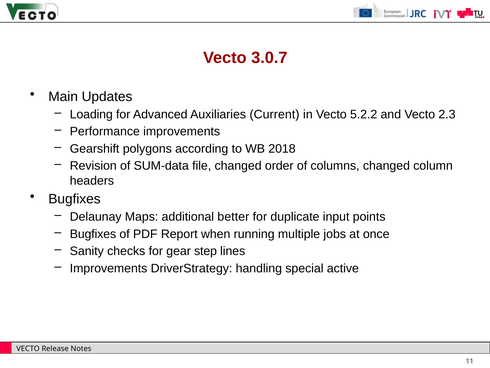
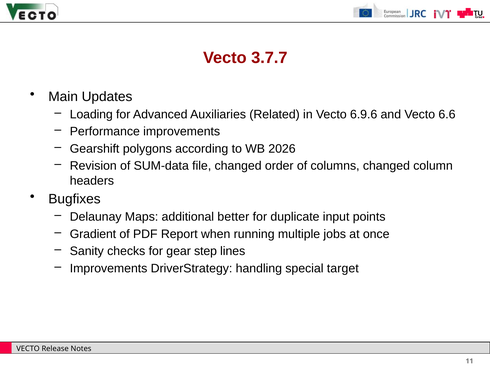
3.0.7: 3.0.7 -> 3.7.7
Current: Current -> Related
5.2.2: 5.2.2 -> 6.9.6
2.3: 2.3 -> 6.6
2018: 2018 -> 2026
Bugfixes at (93, 234): Bugfixes -> Gradient
active: active -> target
